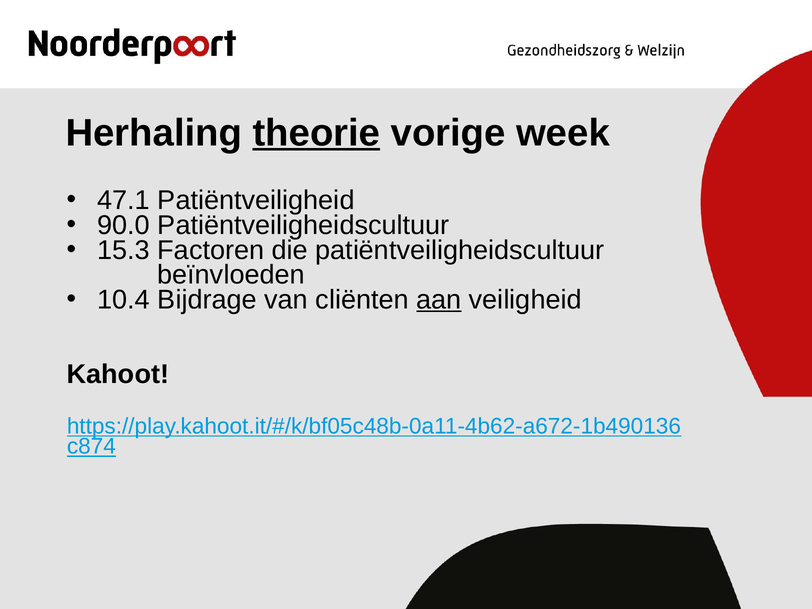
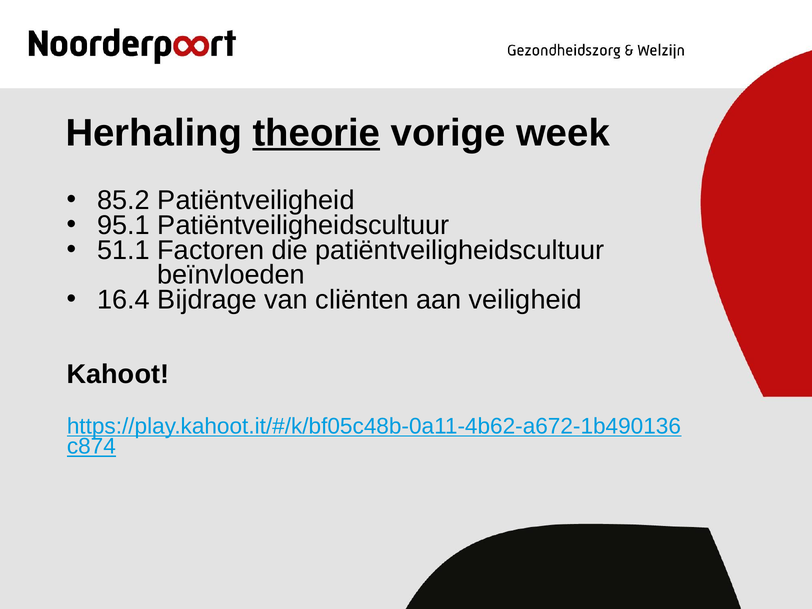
47.1: 47.1 -> 85.2
90.0: 90.0 -> 95.1
15.3: 15.3 -> 51.1
10.4: 10.4 -> 16.4
aan underline: present -> none
